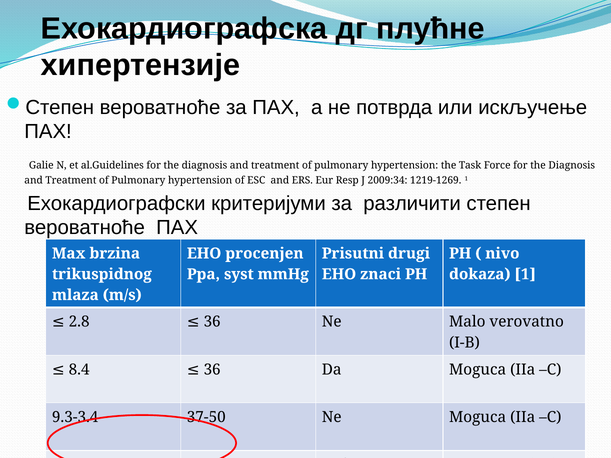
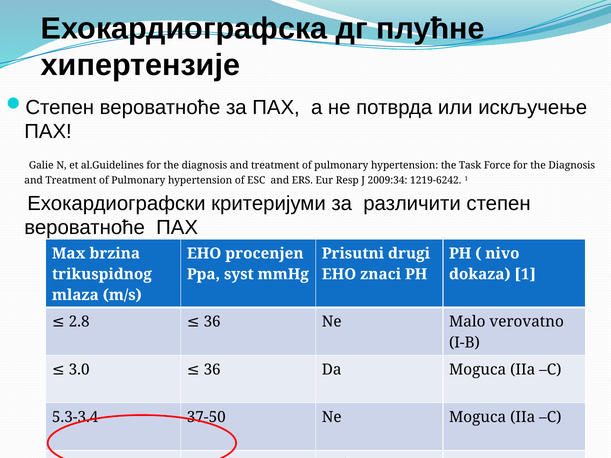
1219-1269: 1219-1269 -> 1219-6242
8.4: 8.4 -> 3.0
9.3-3.4: 9.3-3.4 -> 5.3-3.4
